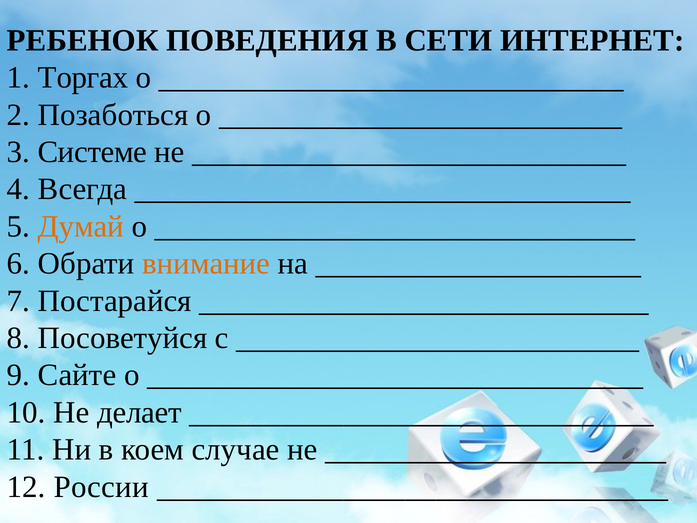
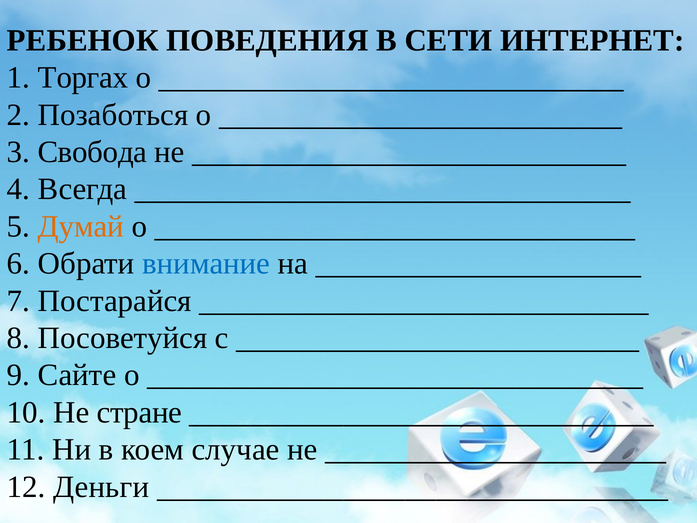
Системе: Системе -> Cвoбoдa
внимание colour: orange -> blue
дeлaeт: дeлaeт -> стране
России: России -> Дeньги
